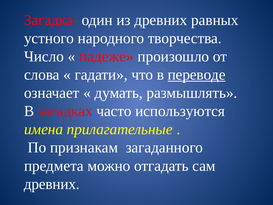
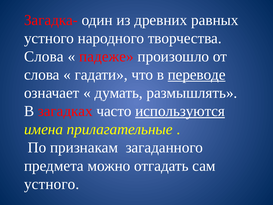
Число at (44, 56): Число -> Слова
используются underline: none -> present
древних at (52, 184): древних -> устного
